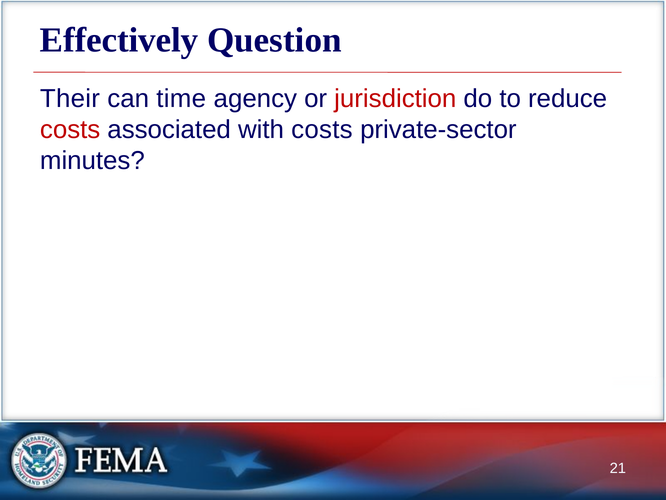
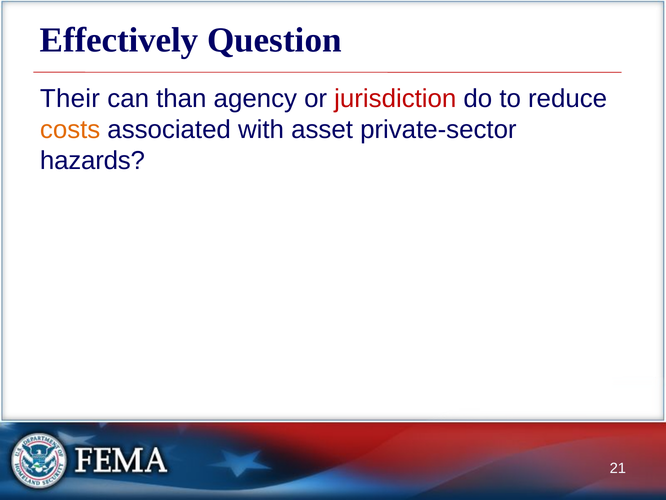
time: time -> than
costs at (70, 130) colour: red -> orange
with costs: costs -> asset
minutes: minutes -> hazards
